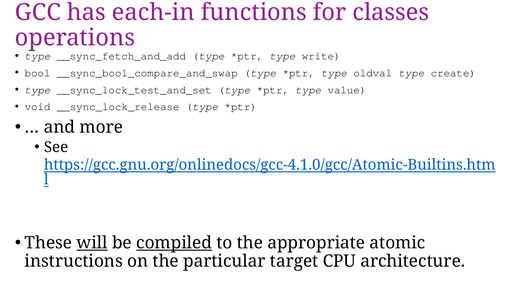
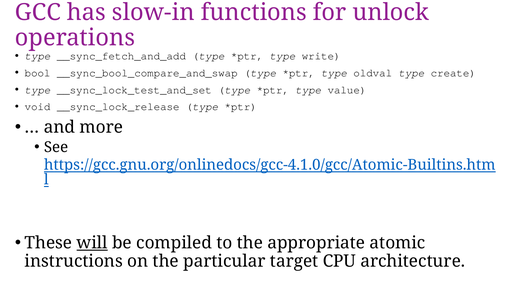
each-in: each-in -> slow-in
classes: classes -> unlock
compiled underline: present -> none
